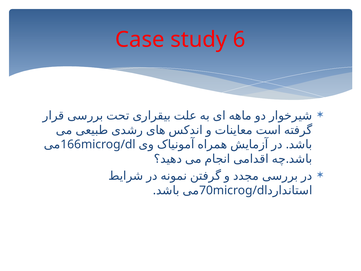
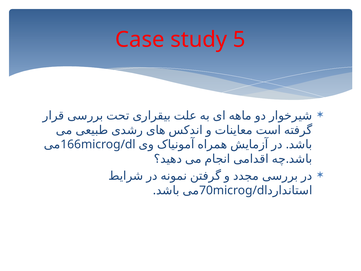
6: 6 -> 5
